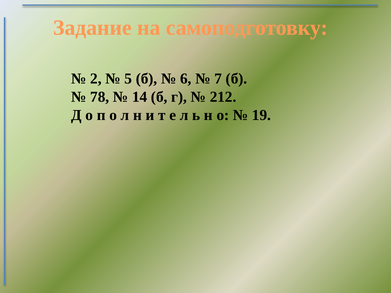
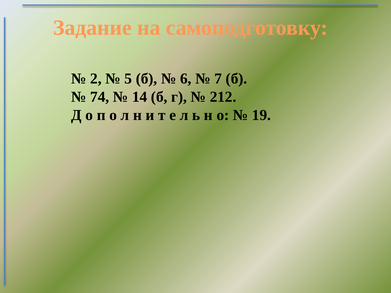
78: 78 -> 74
